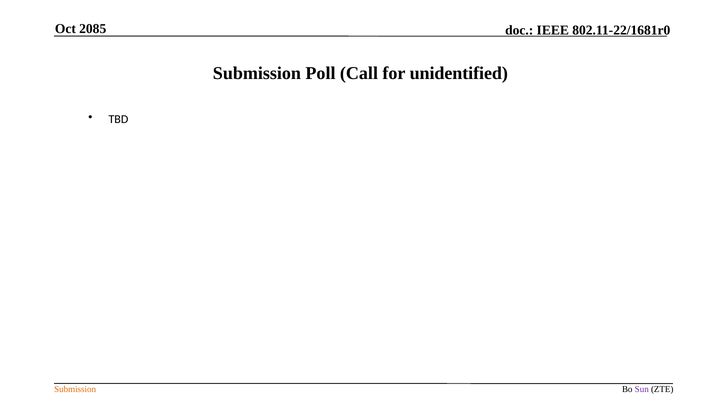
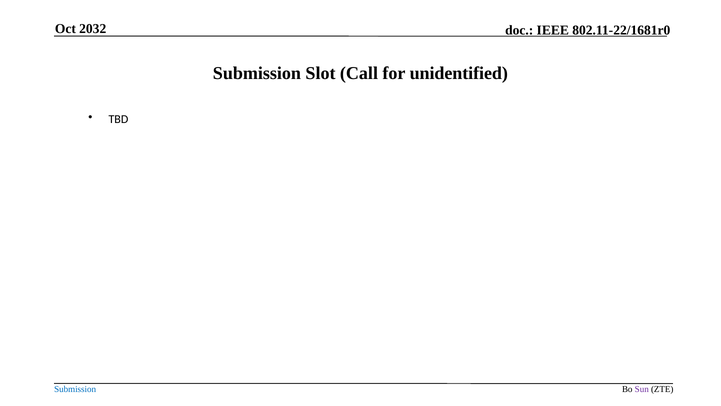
2085: 2085 -> 2032
Poll: Poll -> Slot
Submission at (75, 389) colour: orange -> blue
